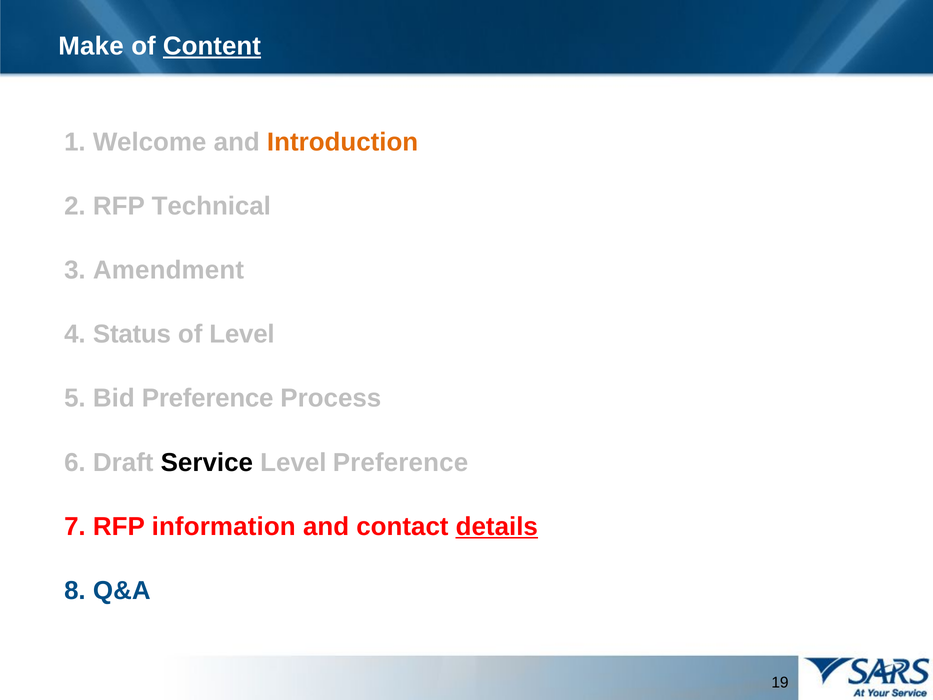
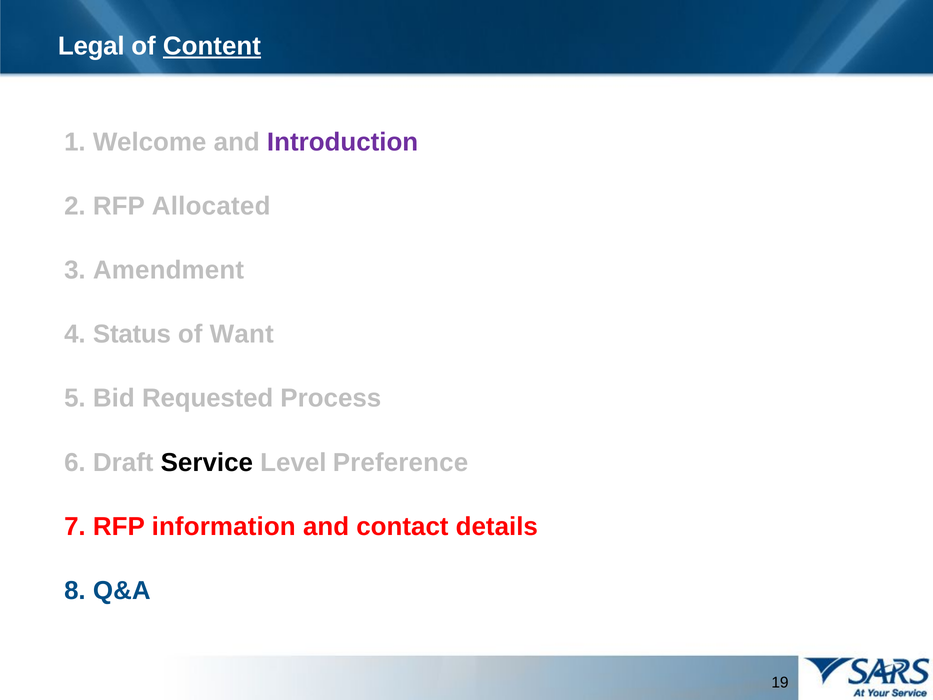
Make: Make -> Legal
Introduction colour: orange -> purple
Technical: Technical -> Allocated
of Level: Level -> Want
Bid Preference: Preference -> Requested
details underline: present -> none
